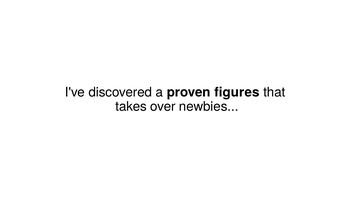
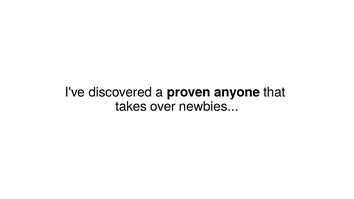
figures: figures -> anyone
